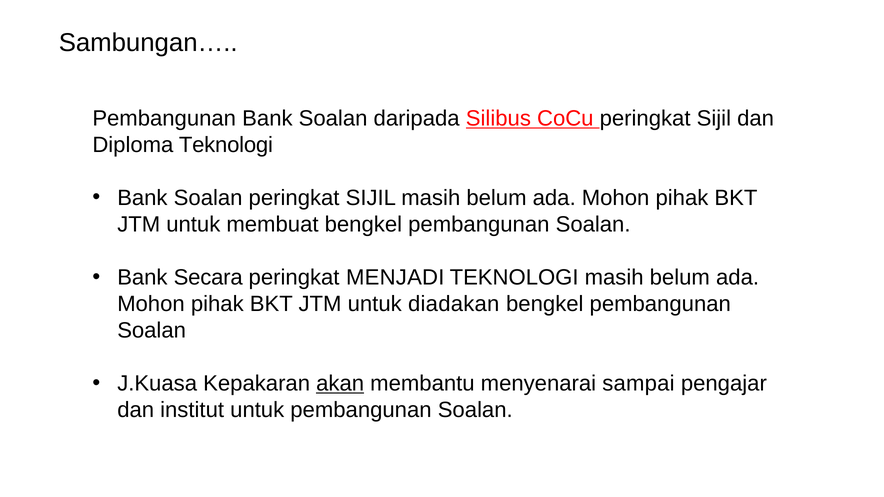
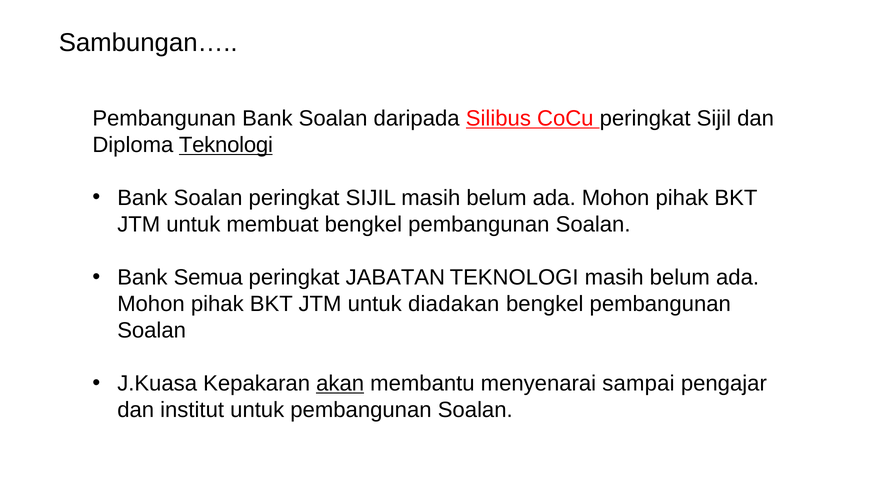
Teknologi at (226, 145) underline: none -> present
Secara: Secara -> Semua
MENJADI: MENJADI -> JABATAN
